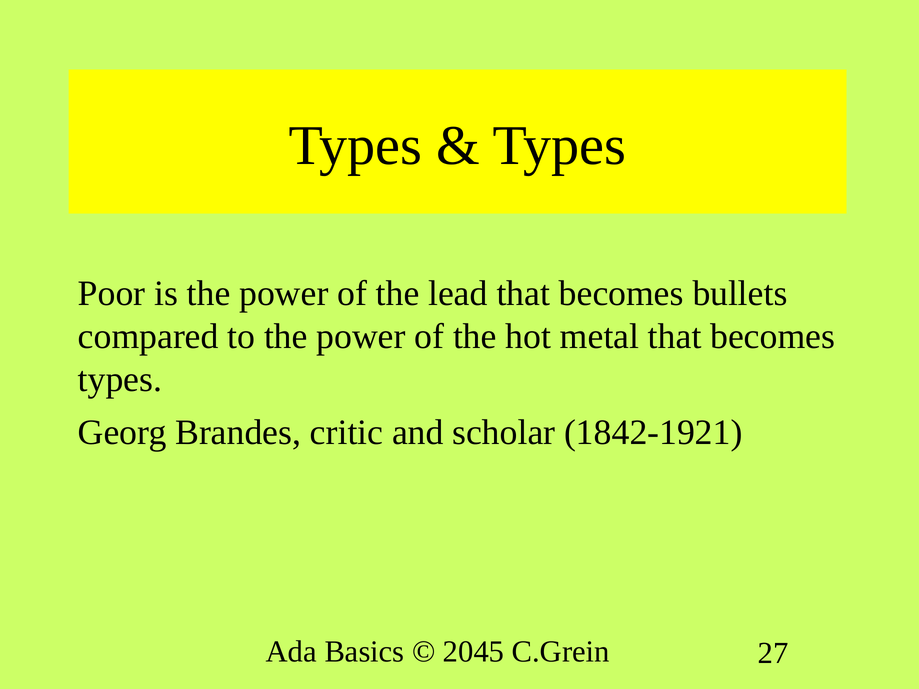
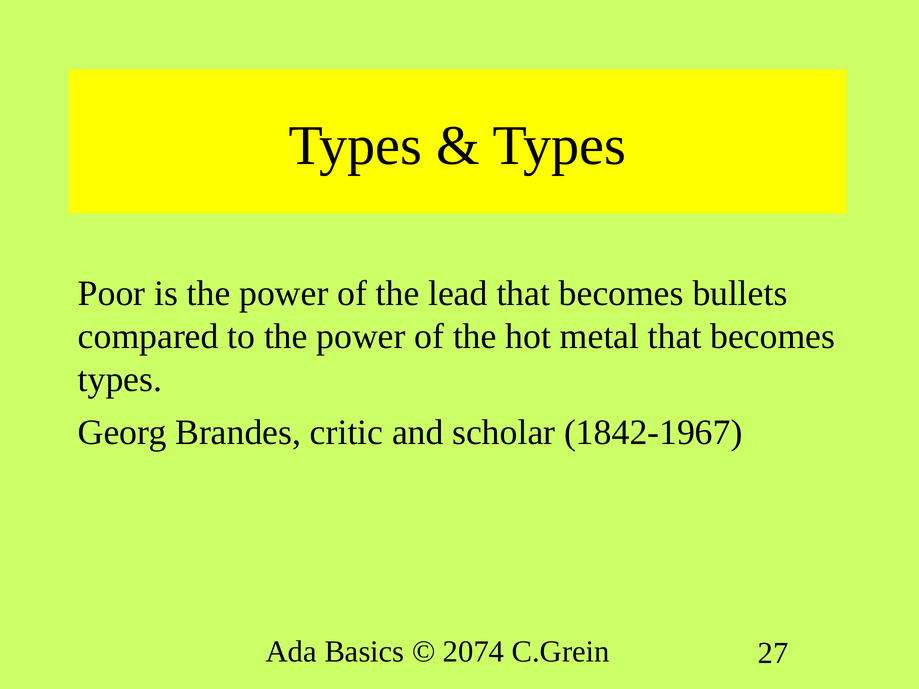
1842-1921: 1842-1921 -> 1842-1967
2045: 2045 -> 2074
